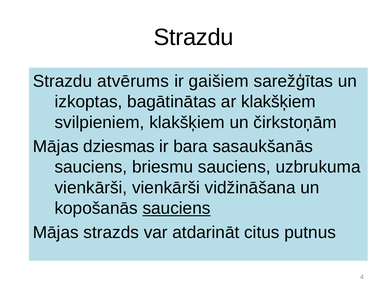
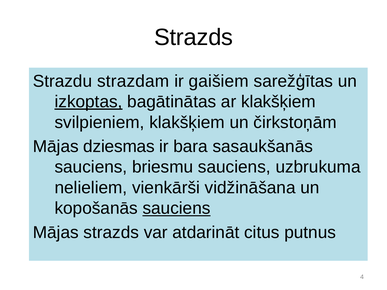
Strazdu at (194, 37): Strazdu -> Strazds
atvērums: atvērums -> strazdam
izkoptas underline: none -> present
vienkārši at (91, 188): vienkārši -> nelieliem
